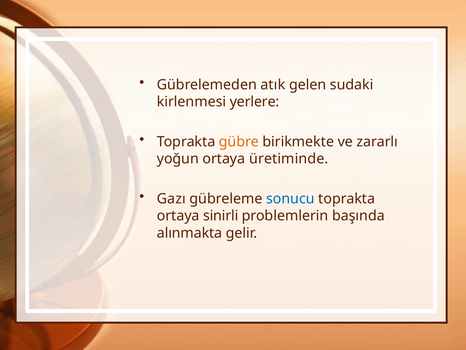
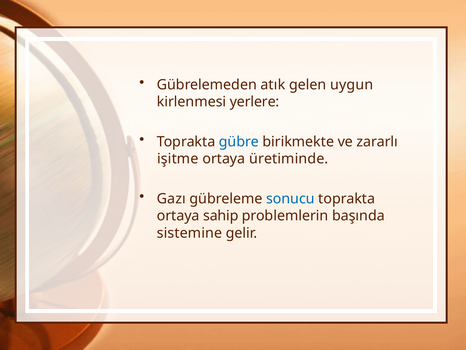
sudaki: sudaki -> uygun
gübre colour: orange -> blue
yoğun: yoğun -> işitme
sinirli: sinirli -> sahip
alınmakta: alınmakta -> sistemine
